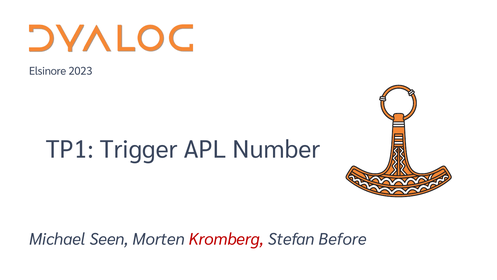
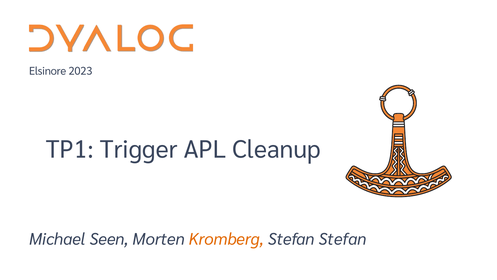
Number: Number -> Cleanup
Kromberg colour: red -> orange
Stefan Before: Before -> Stefan
